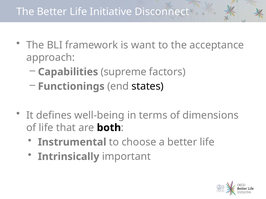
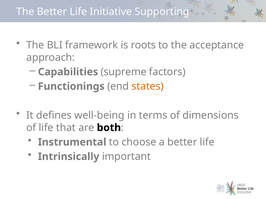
Disconnect: Disconnect -> Supporting
want: want -> roots
states colour: black -> orange
